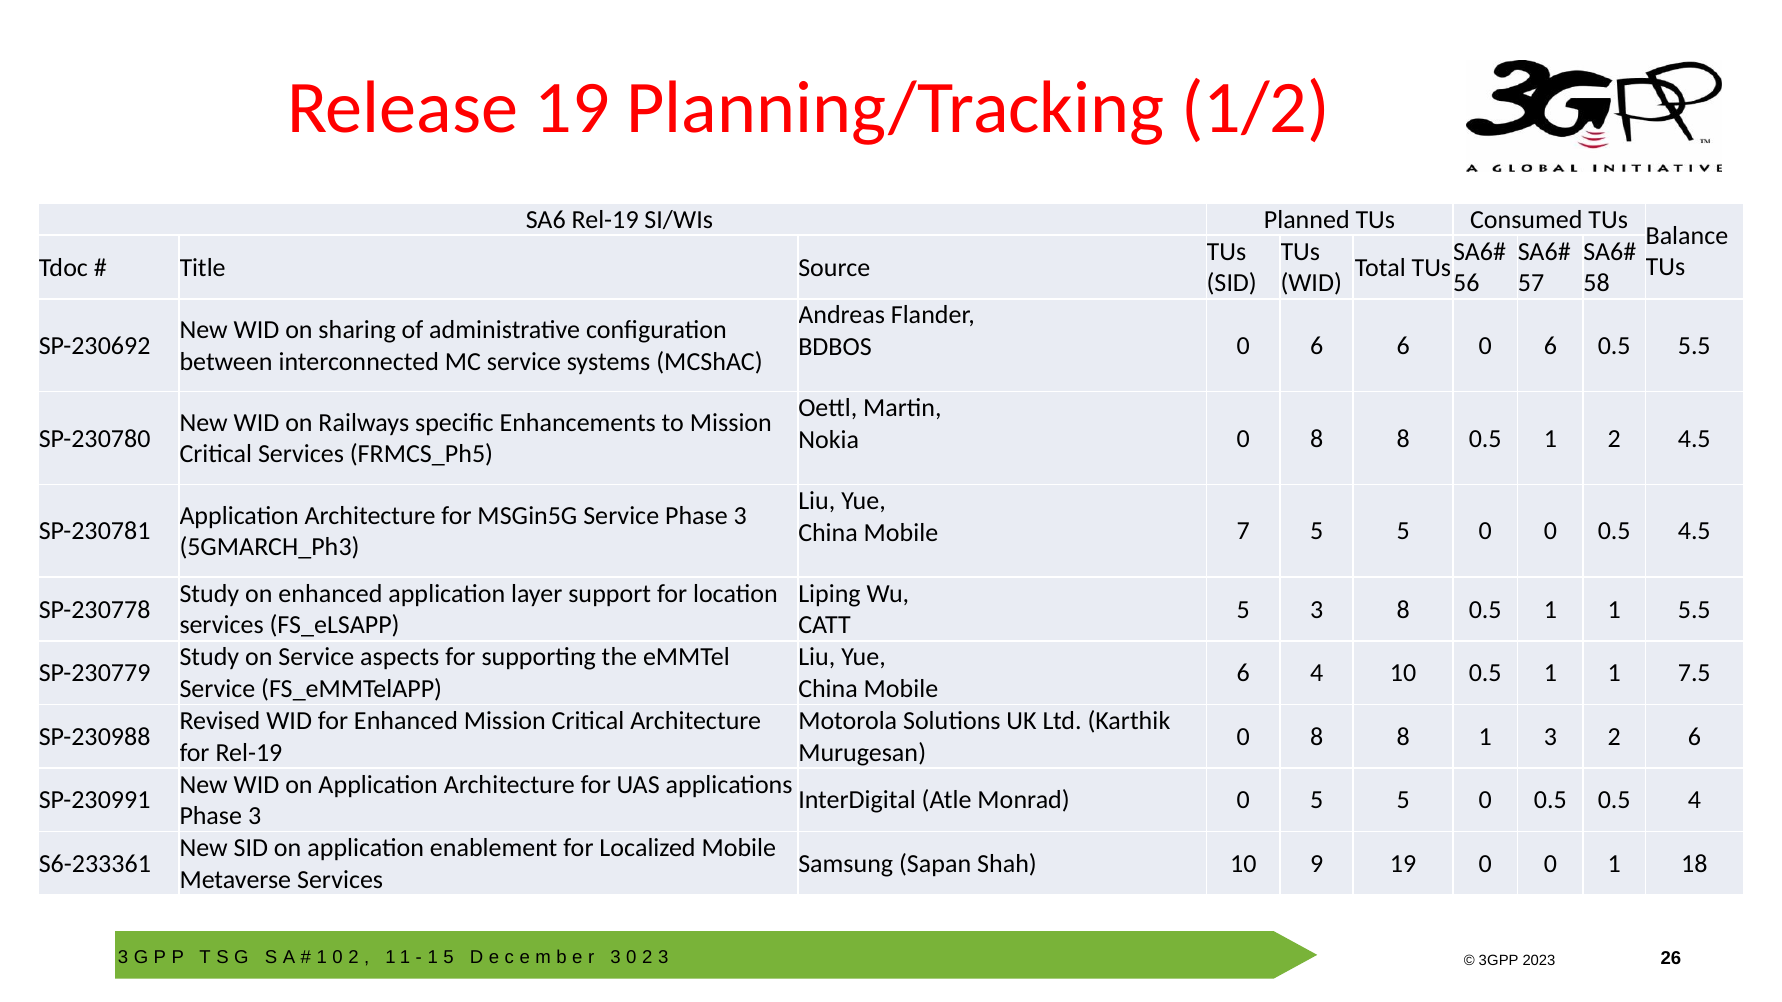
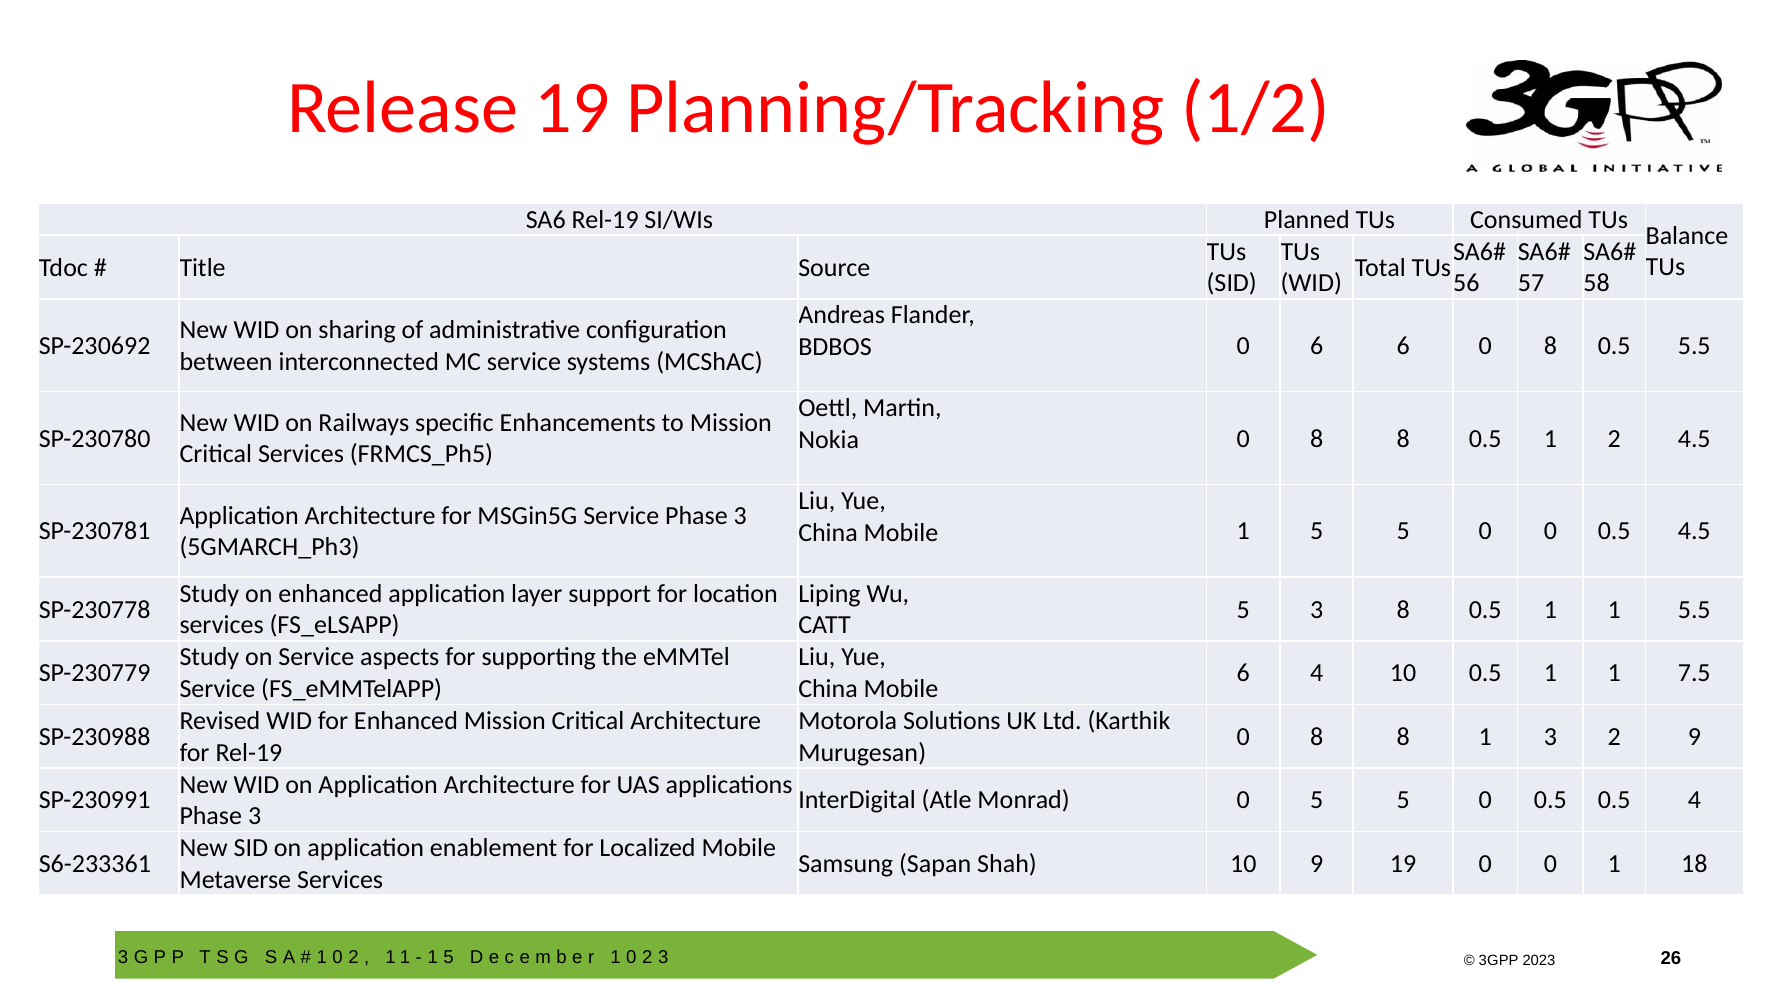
6 0 6: 6 -> 8
Mobile 7: 7 -> 1
2 6: 6 -> 9
3 at (616, 958): 3 -> 1
